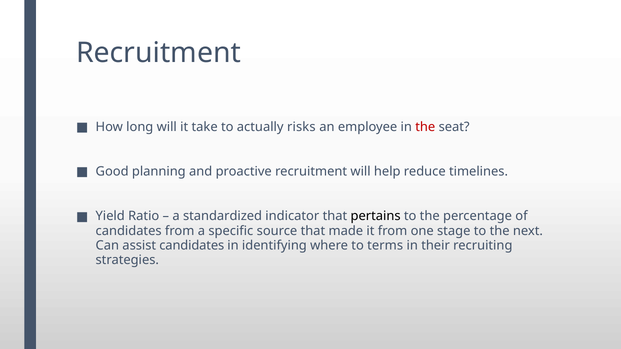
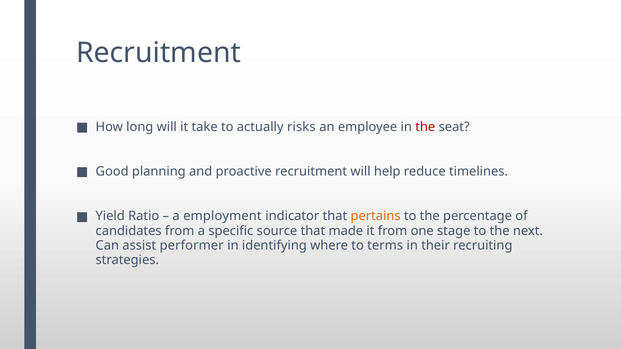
standardized: standardized -> employment
pertains colour: black -> orange
assist candidates: candidates -> performer
